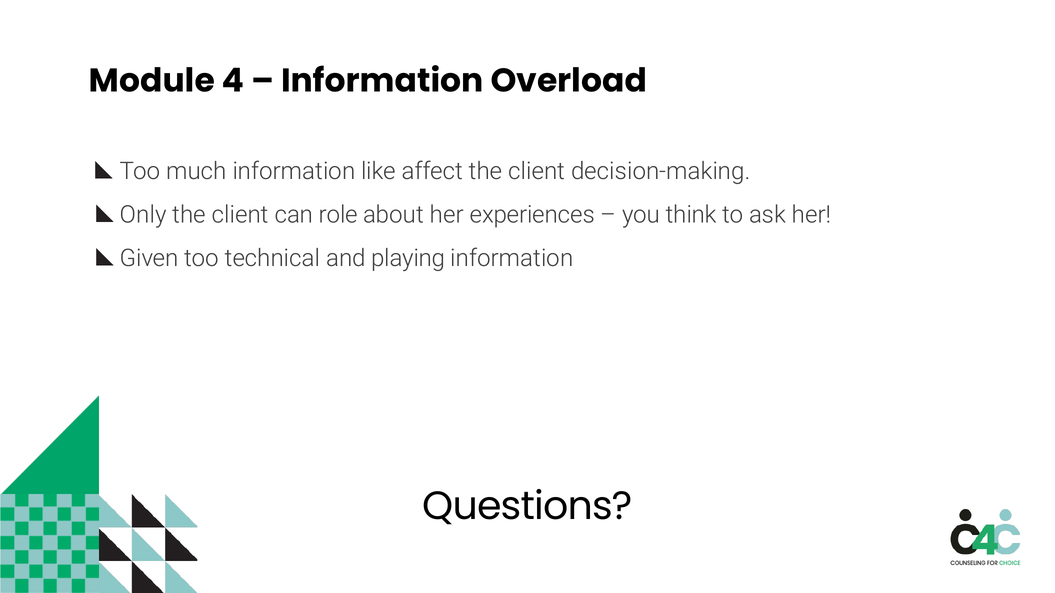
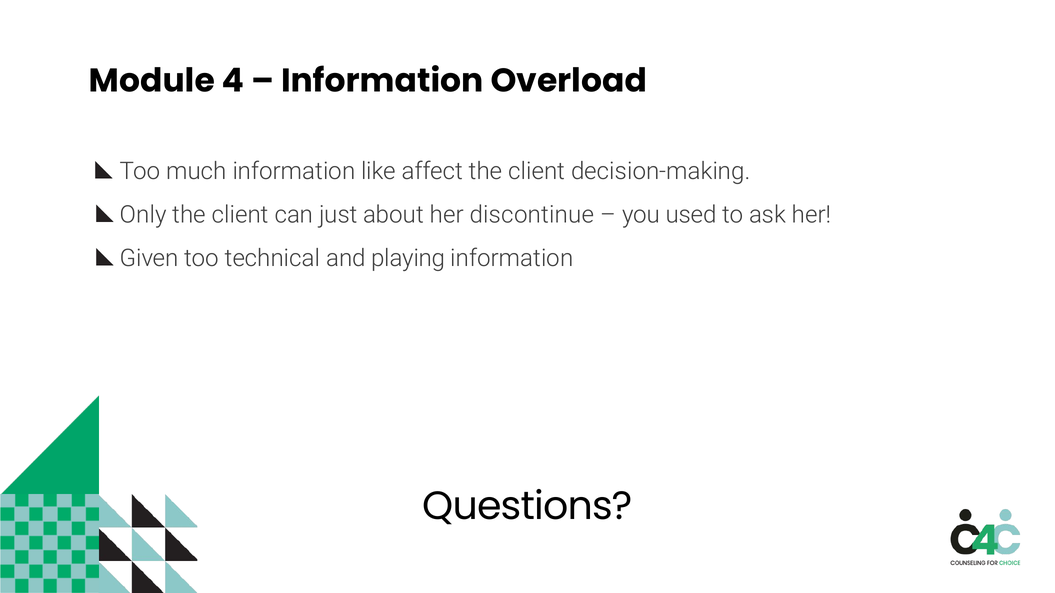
role: role -> just
experiences: experiences -> discontinue
think: think -> used
